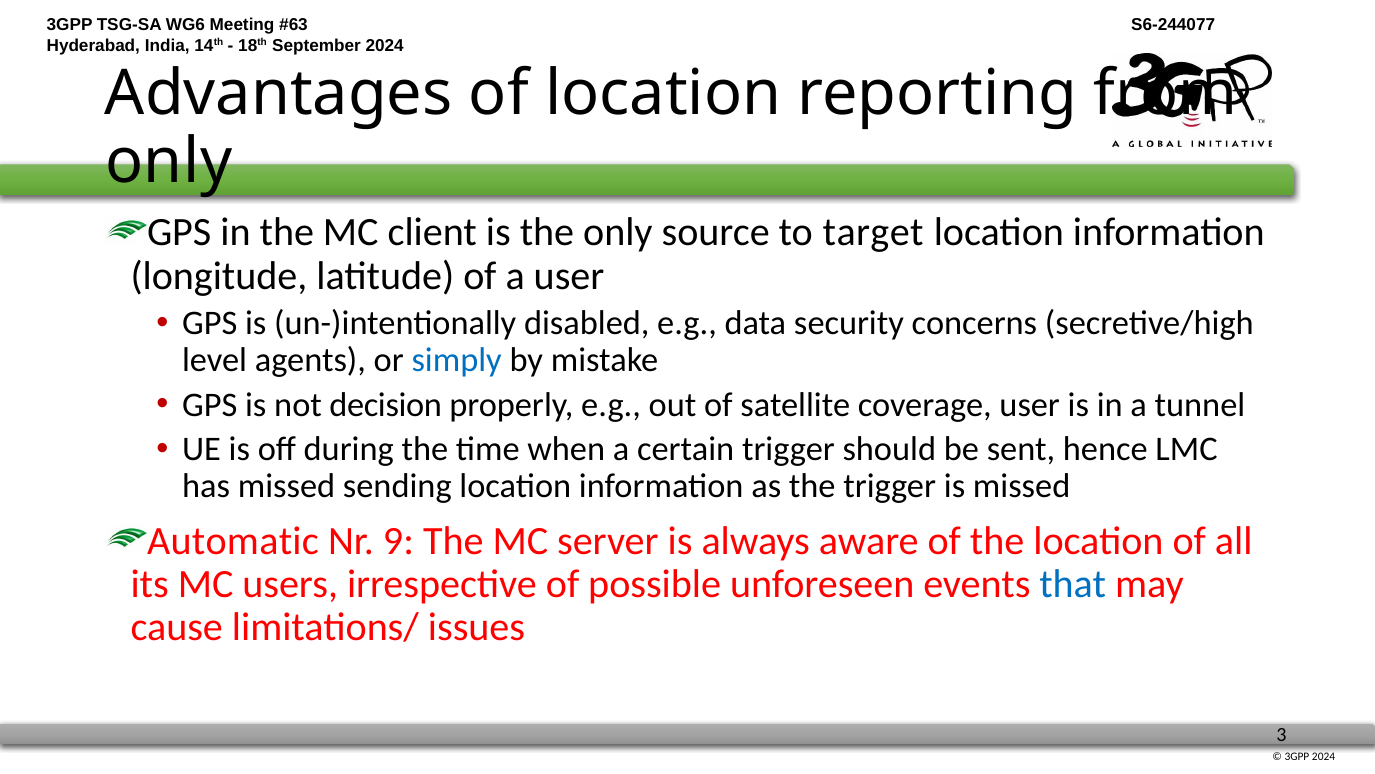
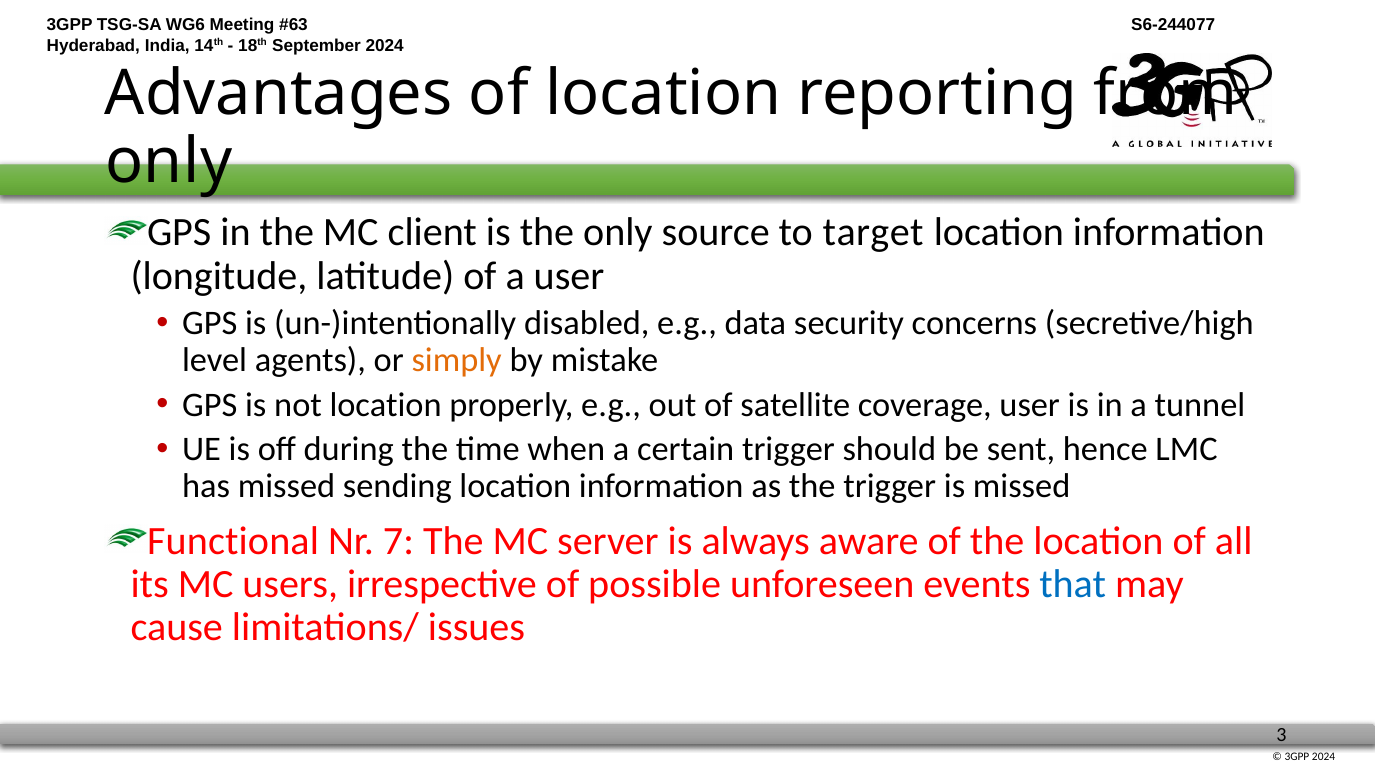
simply colour: blue -> orange
not decision: decision -> location
Automatic: Automatic -> Functional
9: 9 -> 7
